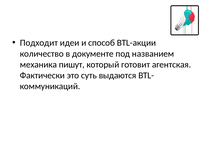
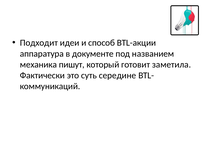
количество: количество -> аппаратура
агентская: агентская -> заметила
выдаются: выдаются -> середине
